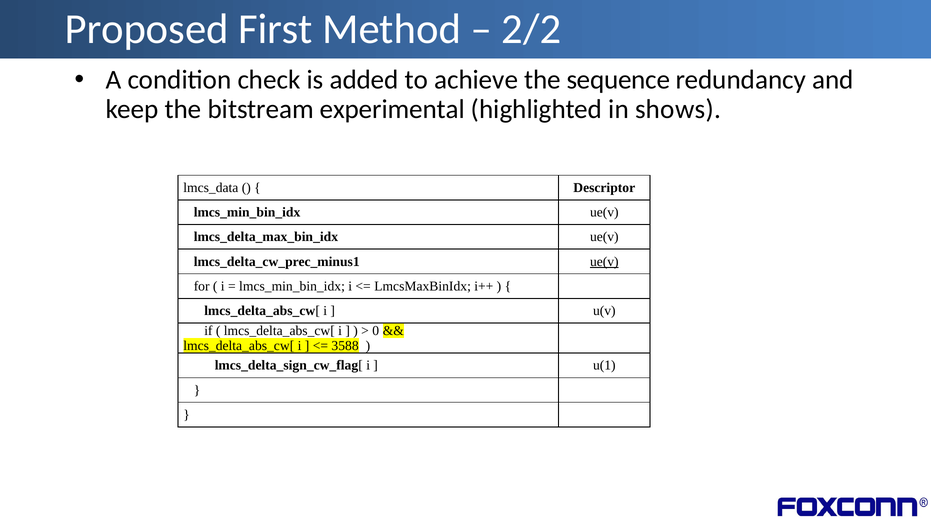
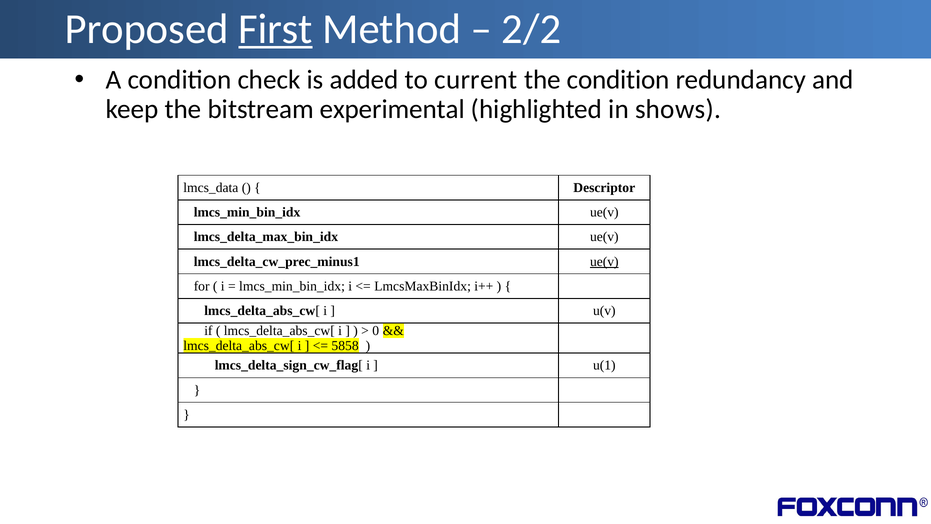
First underline: none -> present
achieve: achieve -> current
the sequence: sequence -> condition
3588: 3588 -> 5858
